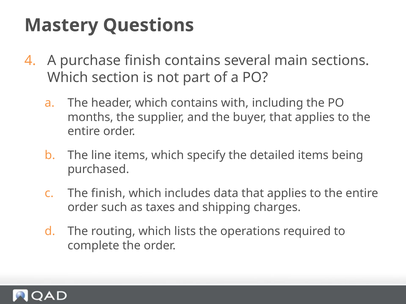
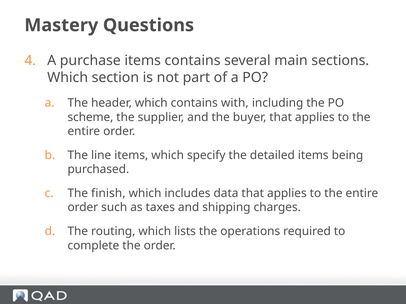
purchase finish: finish -> items
months: months -> scheme
